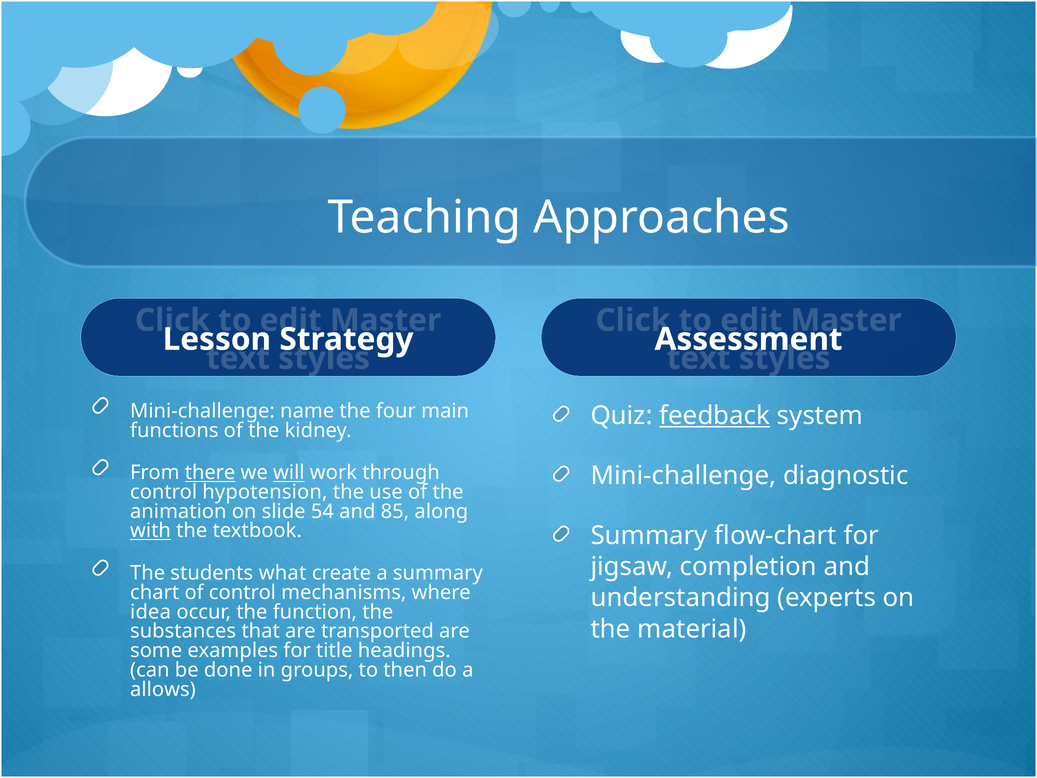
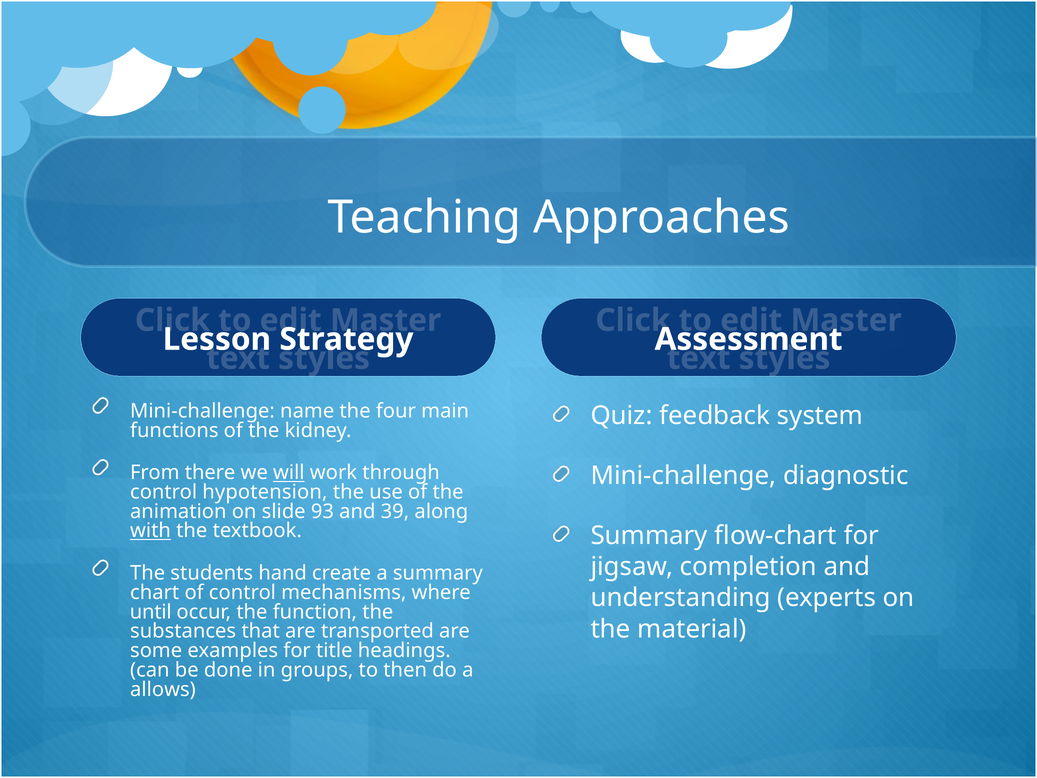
feedback underline: present -> none
there underline: present -> none
54: 54 -> 93
85: 85 -> 39
what: what -> hand
idea: idea -> until
